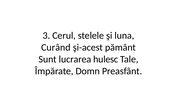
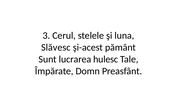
Curând: Curând -> Slăvesc
